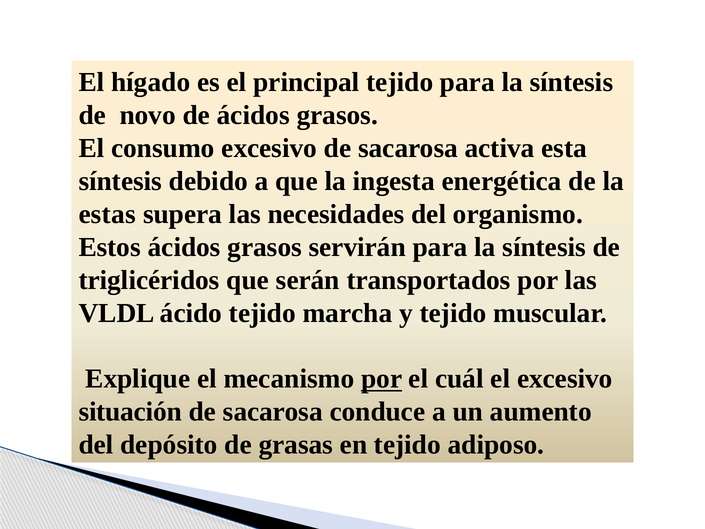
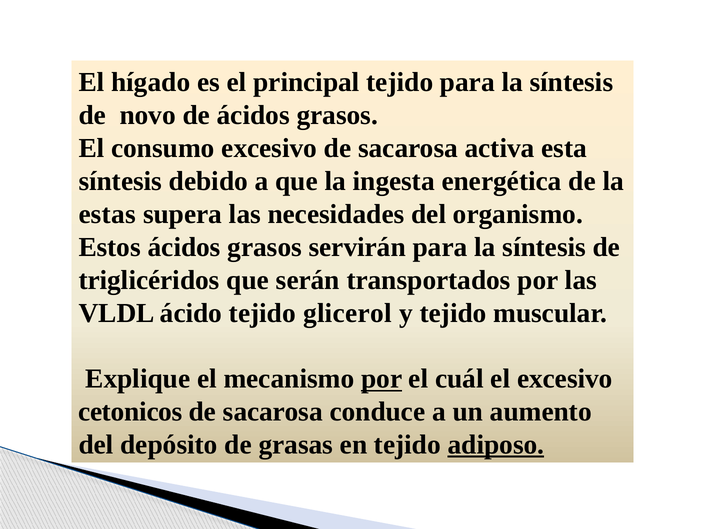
marcha: marcha -> glicerol
situación: situación -> cetonicos
adiposo underline: none -> present
